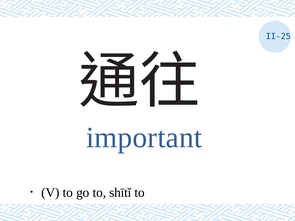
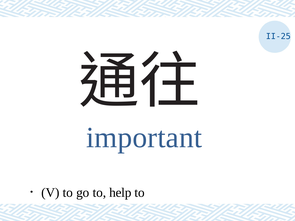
shītǐ: shītǐ -> help
